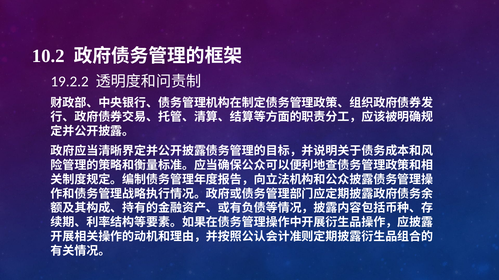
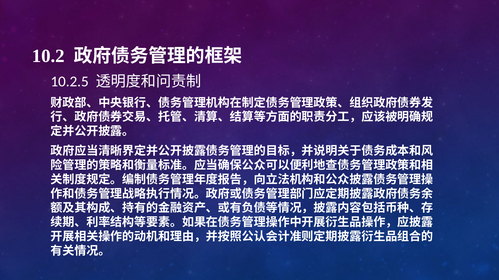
19.2.2: 19.2.2 -> 10.2.5
